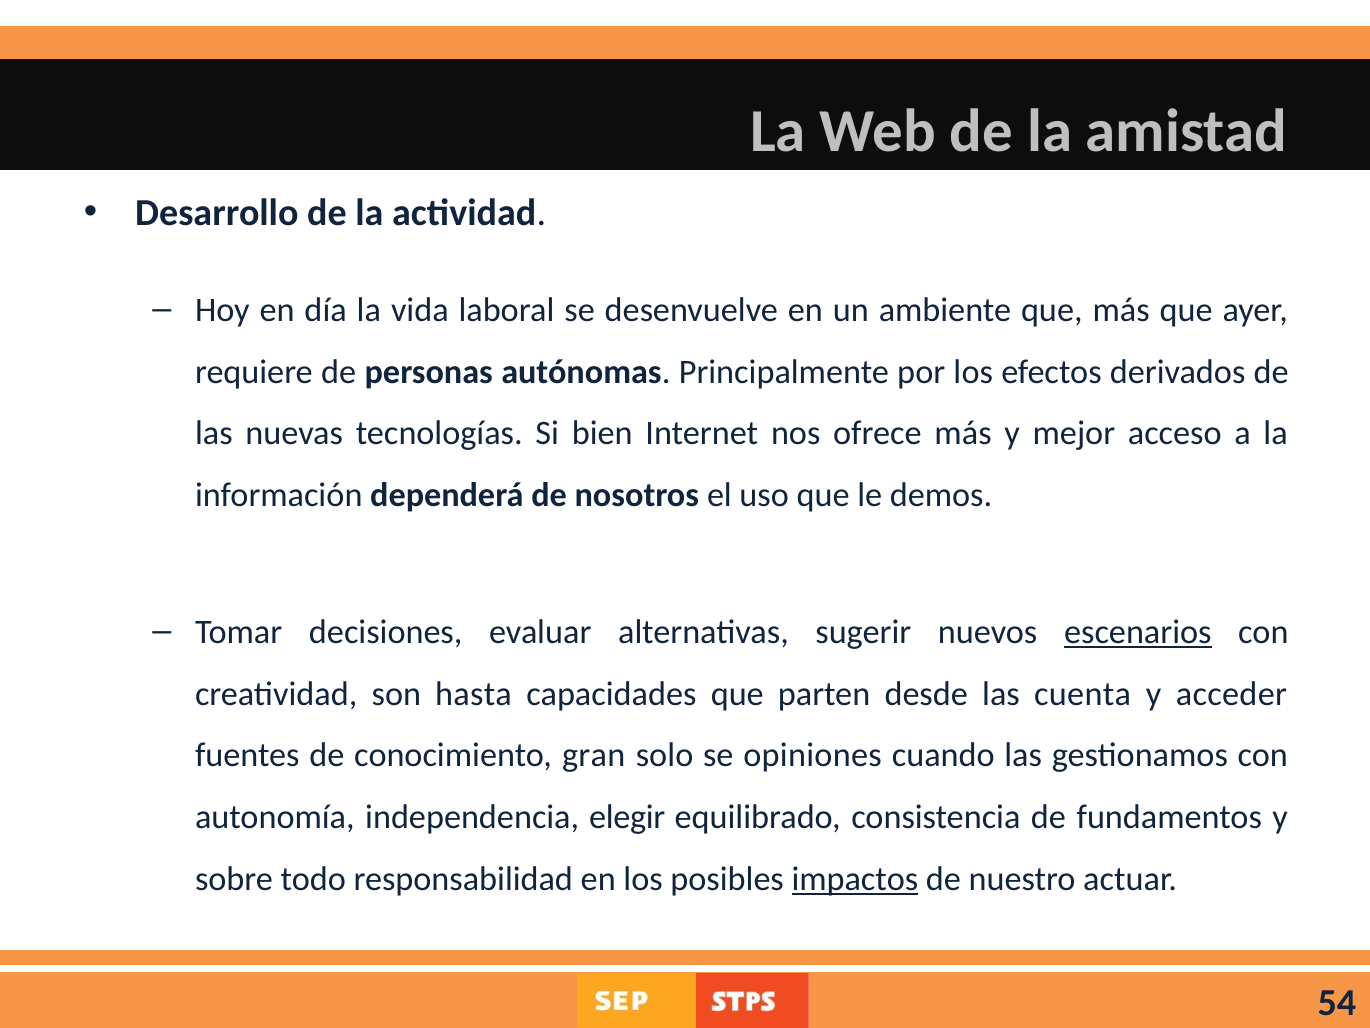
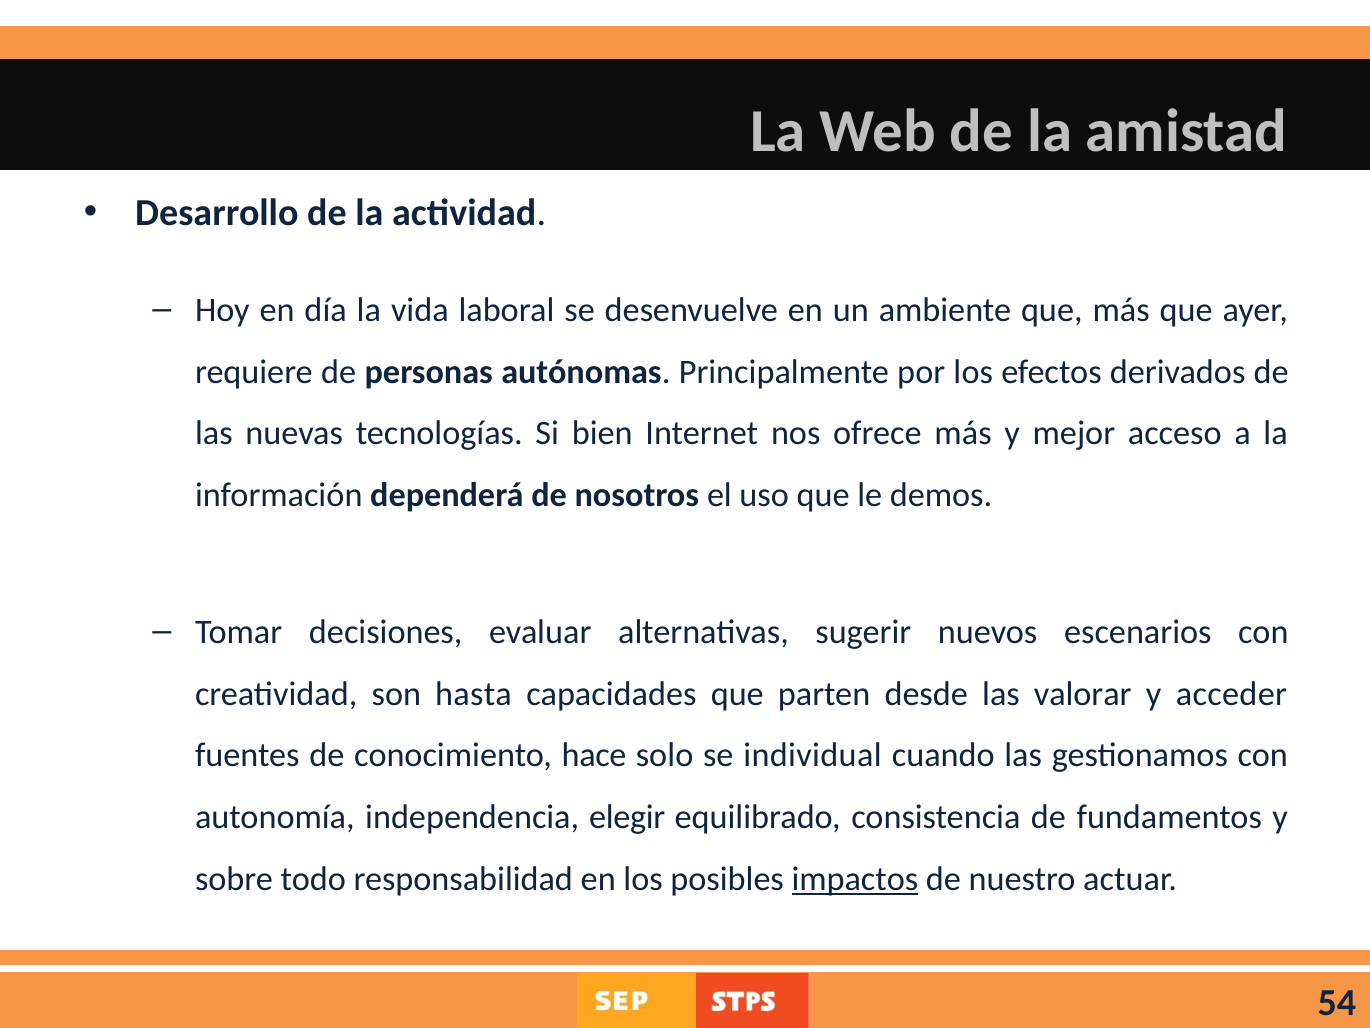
escenarios underline: present -> none
cuenta: cuenta -> valorar
gran: gran -> hace
opiniones: opiniones -> individual
